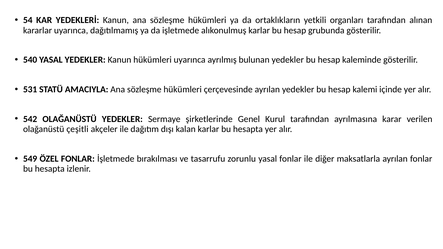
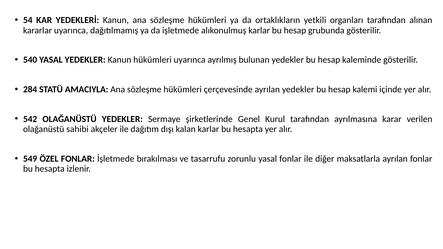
531: 531 -> 284
çeşitli: çeşitli -> sahibi
